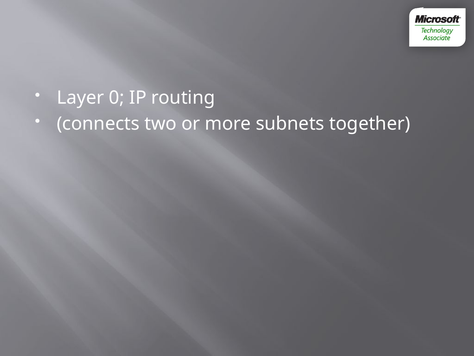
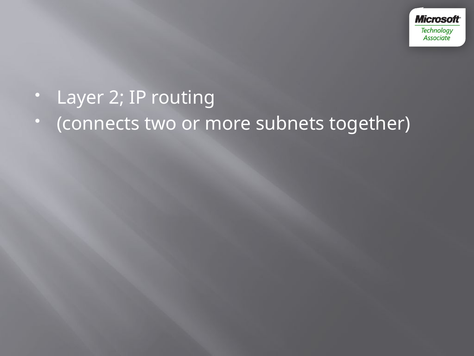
0: 0 -> 2
